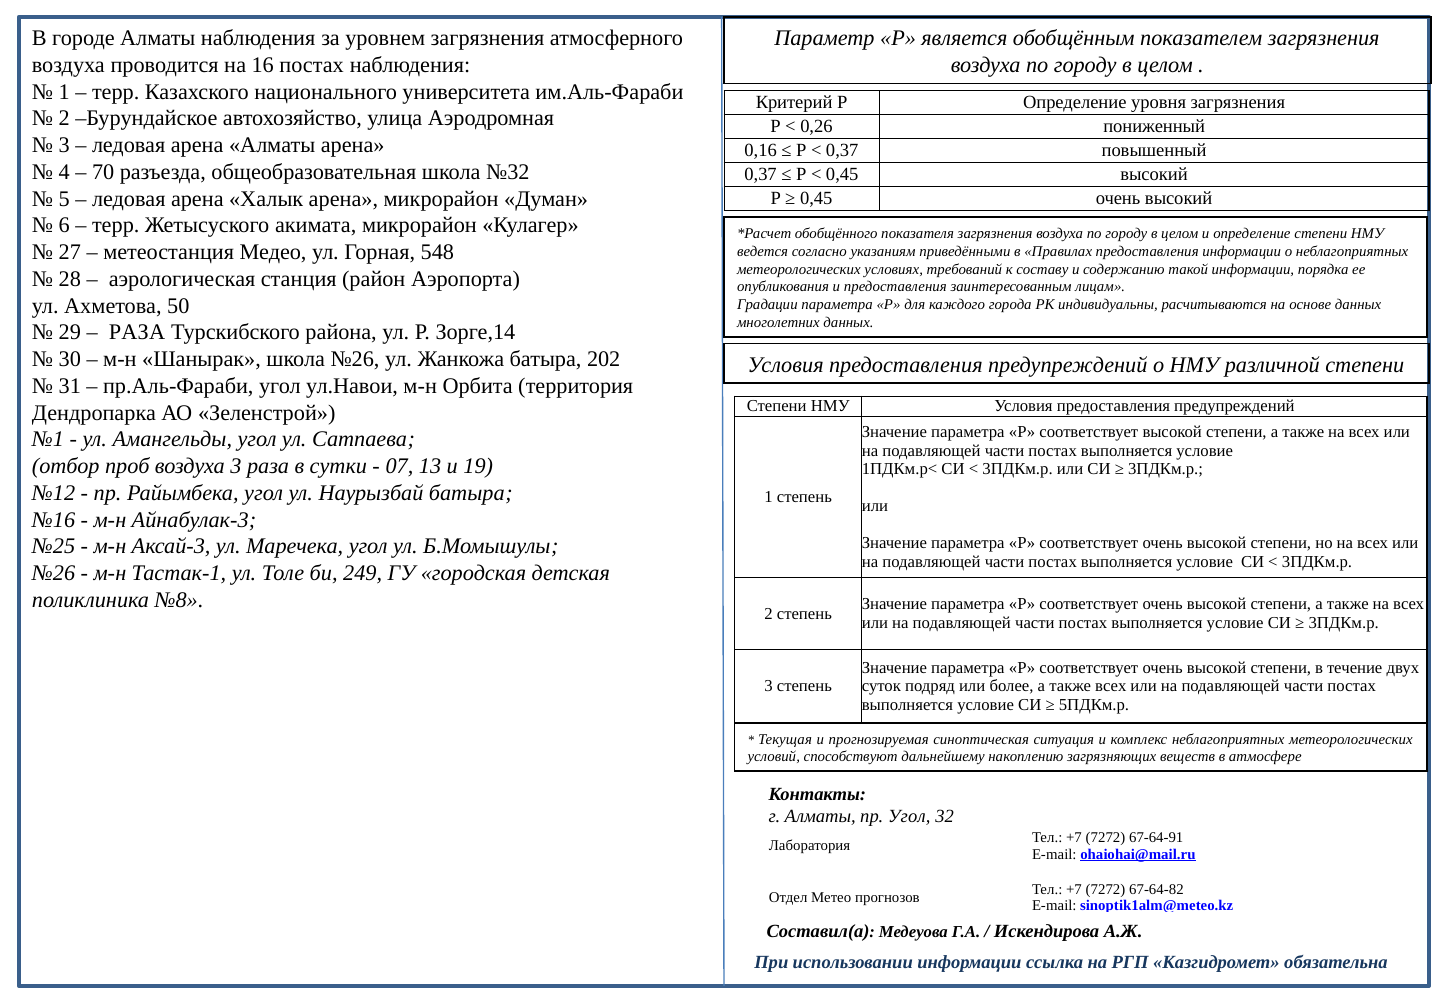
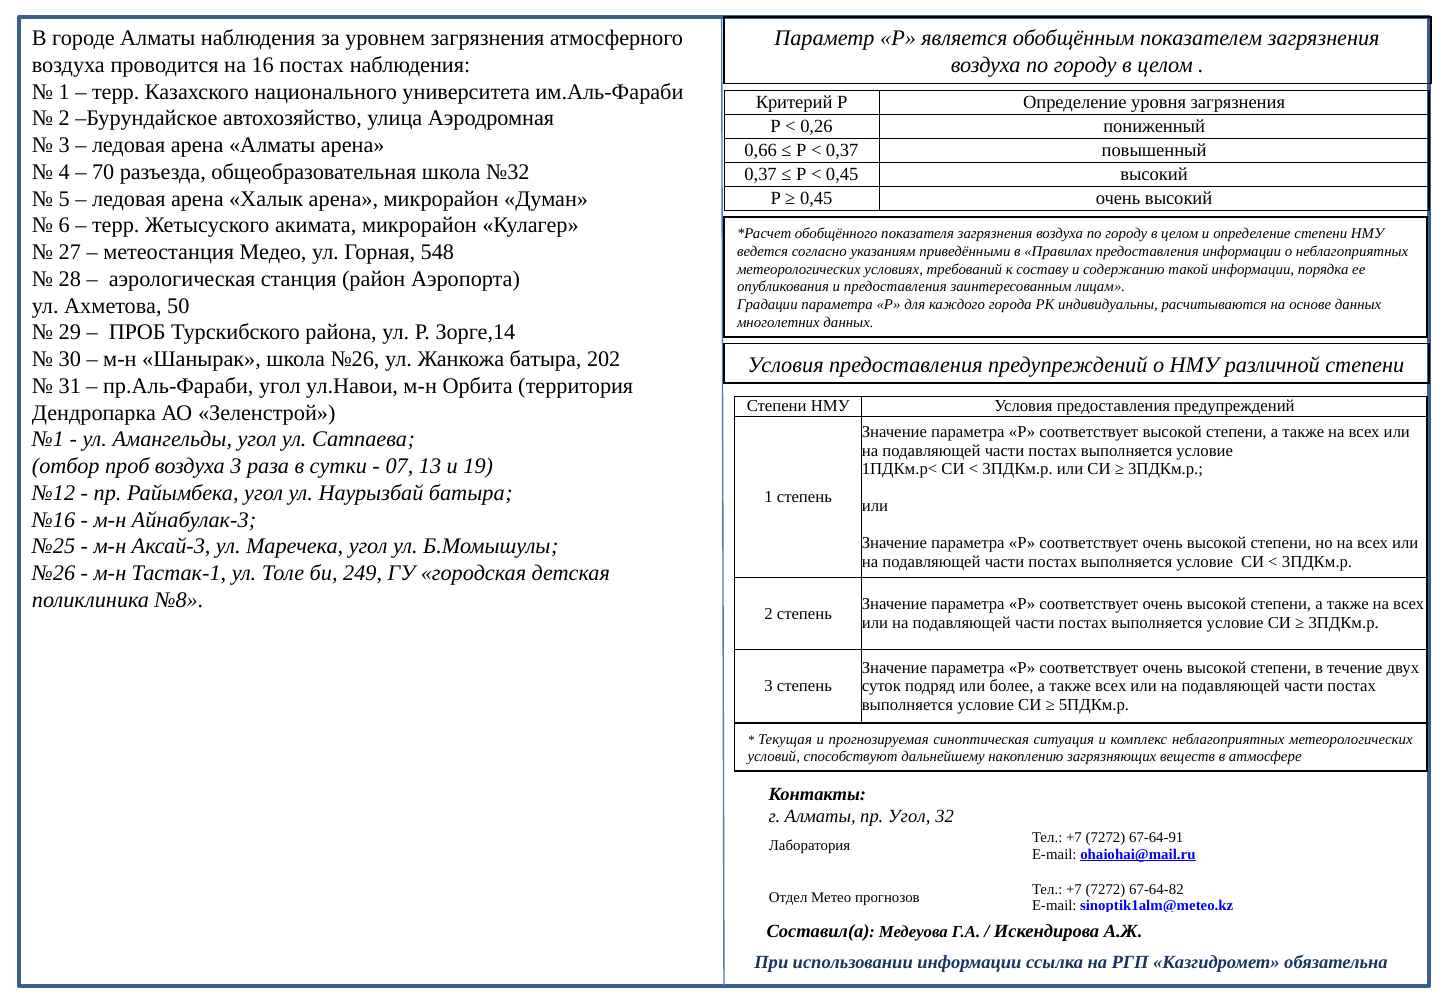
0,16: 0,16 -> 0,66
РАЗА at (137, 332): РАЗА -> ПРОБ
